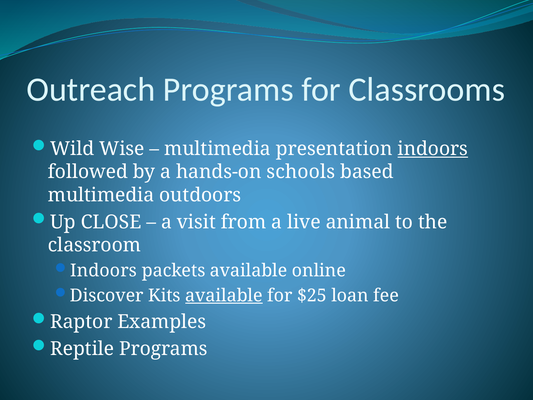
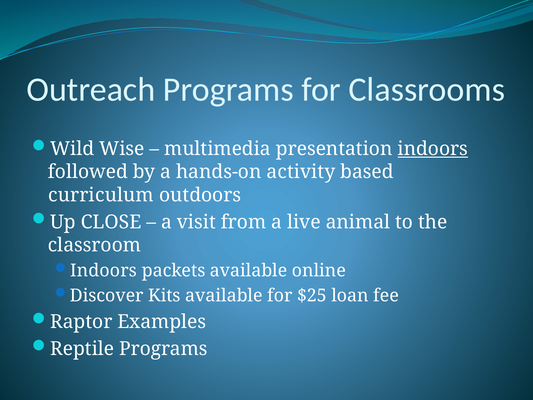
schools: schools -> activity
multimedia at (101, 195): multimedia -> curriculum
available at (224, 295) underline: present -> none
